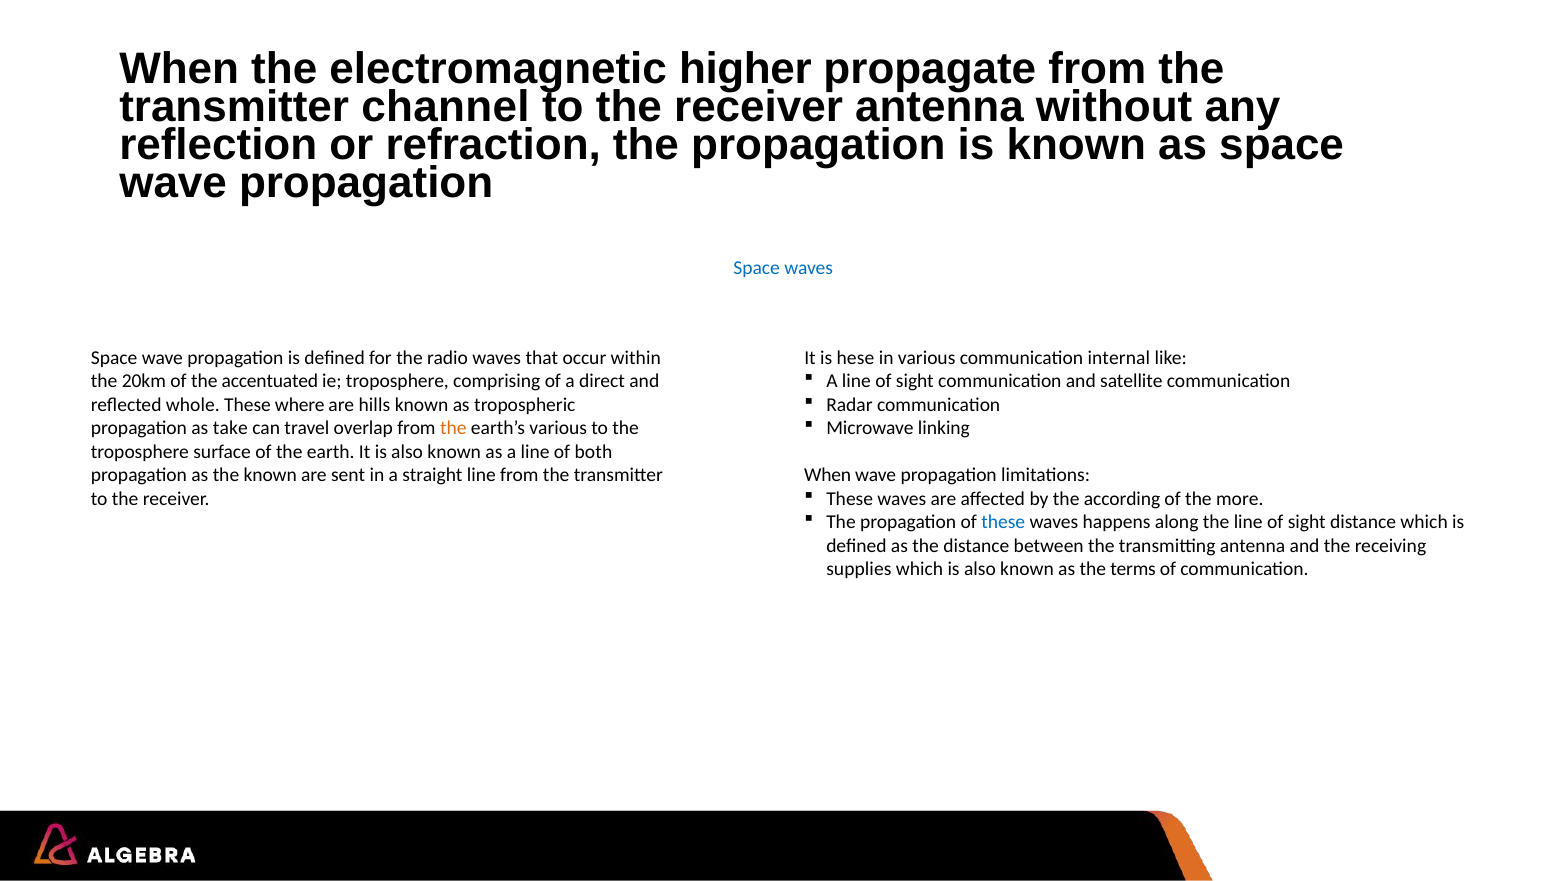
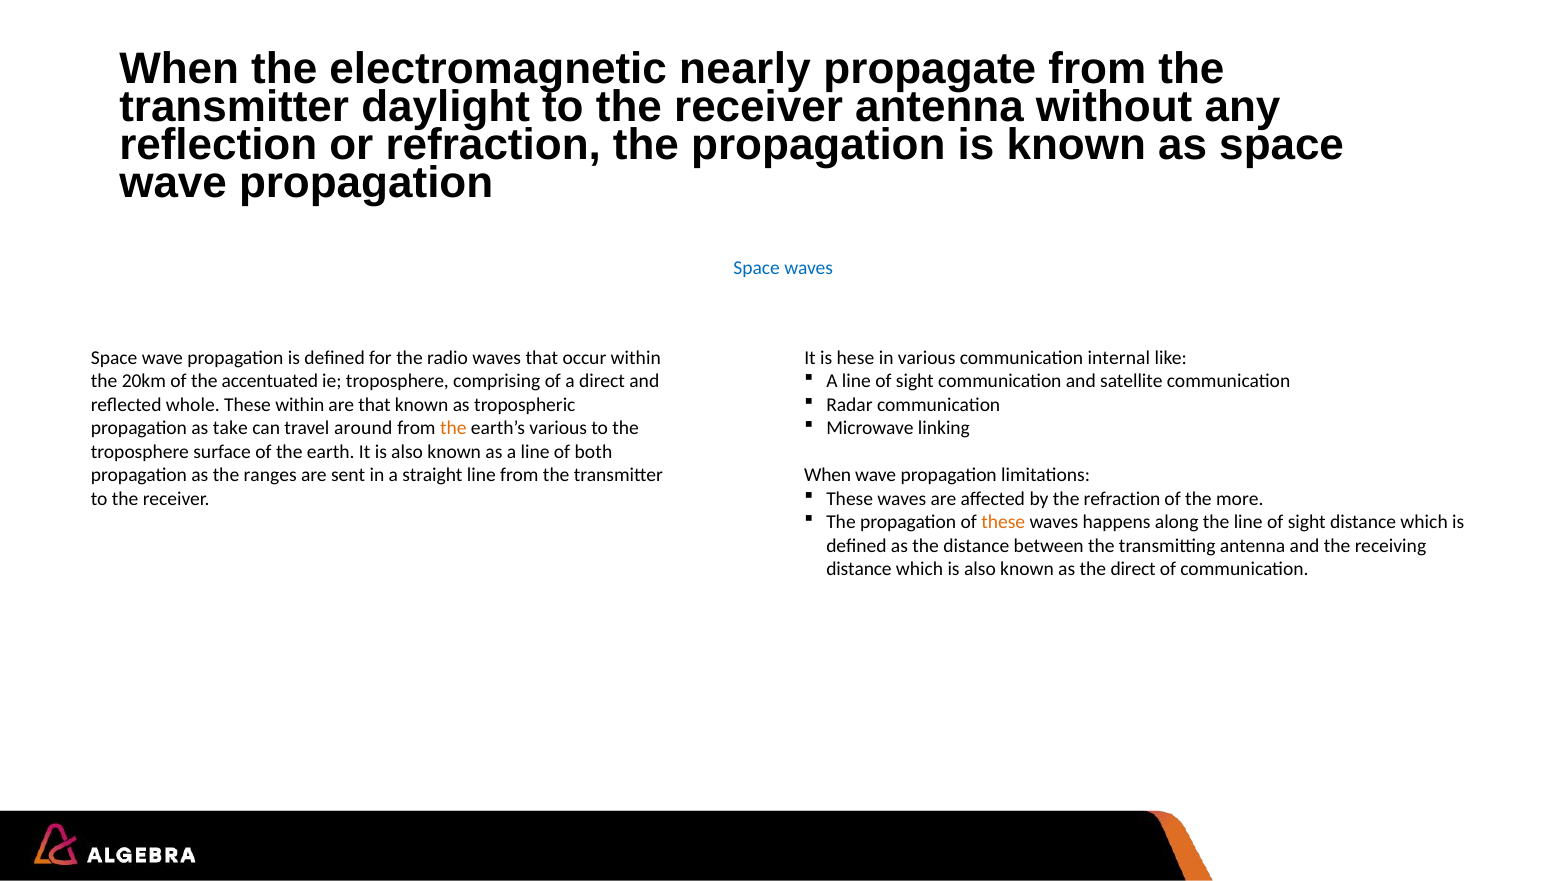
higher: higher -> nearly
channel: channel -> daylight
These where: where -> within
are hills: hills -> that
overlap: overlap -> around
the known: known -> ranges
the according: according -> refraction
these at (1003, 522) colour: blue -> orange
supplies at (859, 569): supplies -> distance
the terms: terms -> direct
